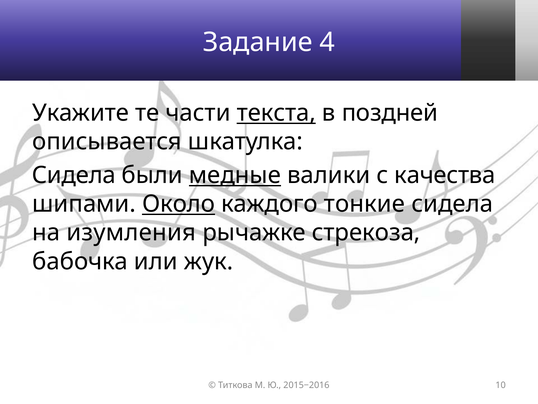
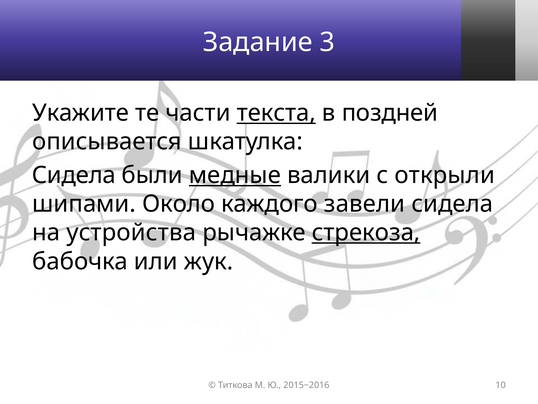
4: 4 -> 3
качества: качества -> открыли
Около underline: present -> none
тонкие: тонкие -> завели
изумления: изумления -> устройства
стрекоза underline: none -> present
